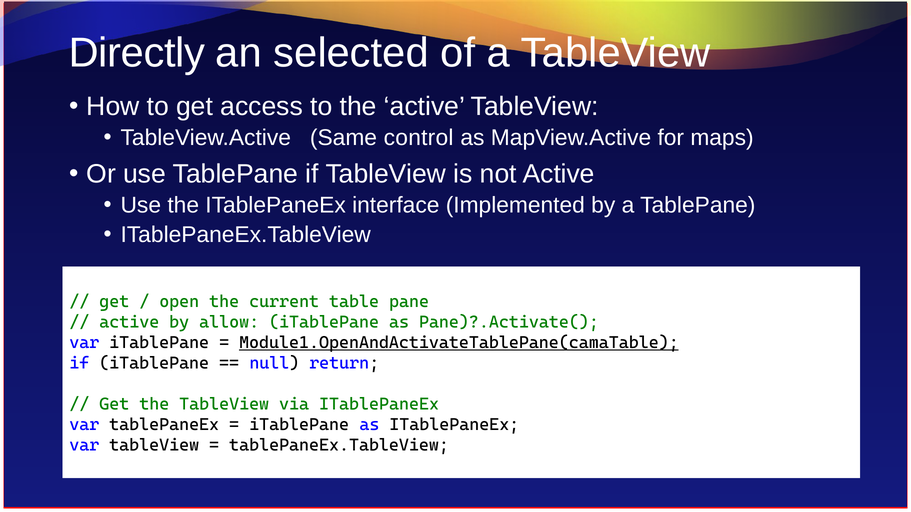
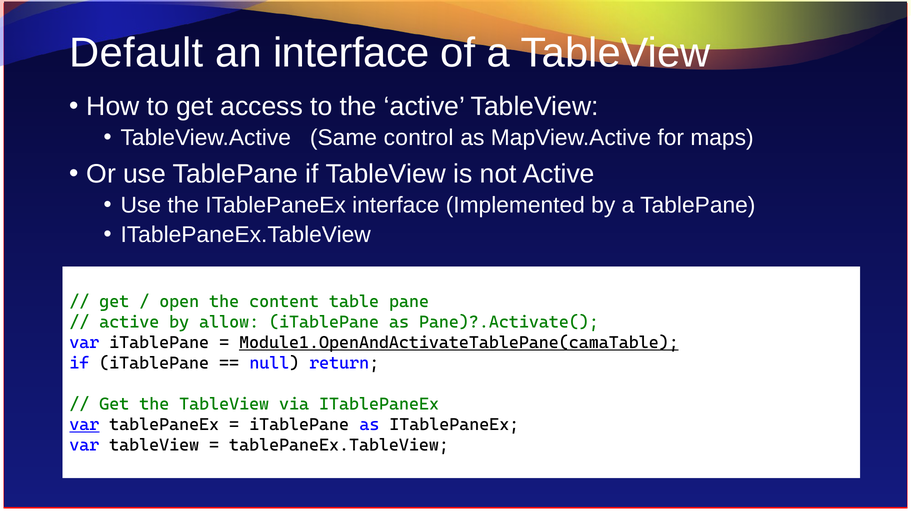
Directly: Directly -> Default
an selected: selected -> interface
current: current -> content
var at (84, 425) underline: none -> present
